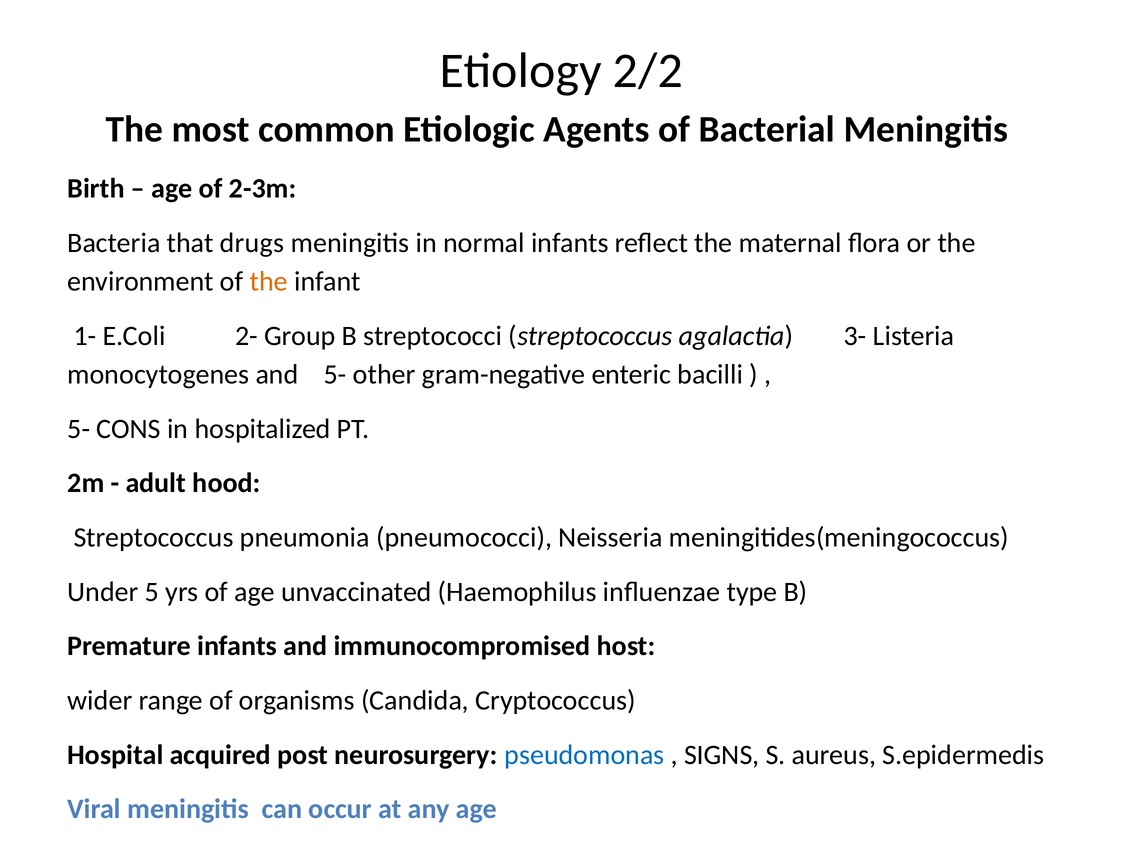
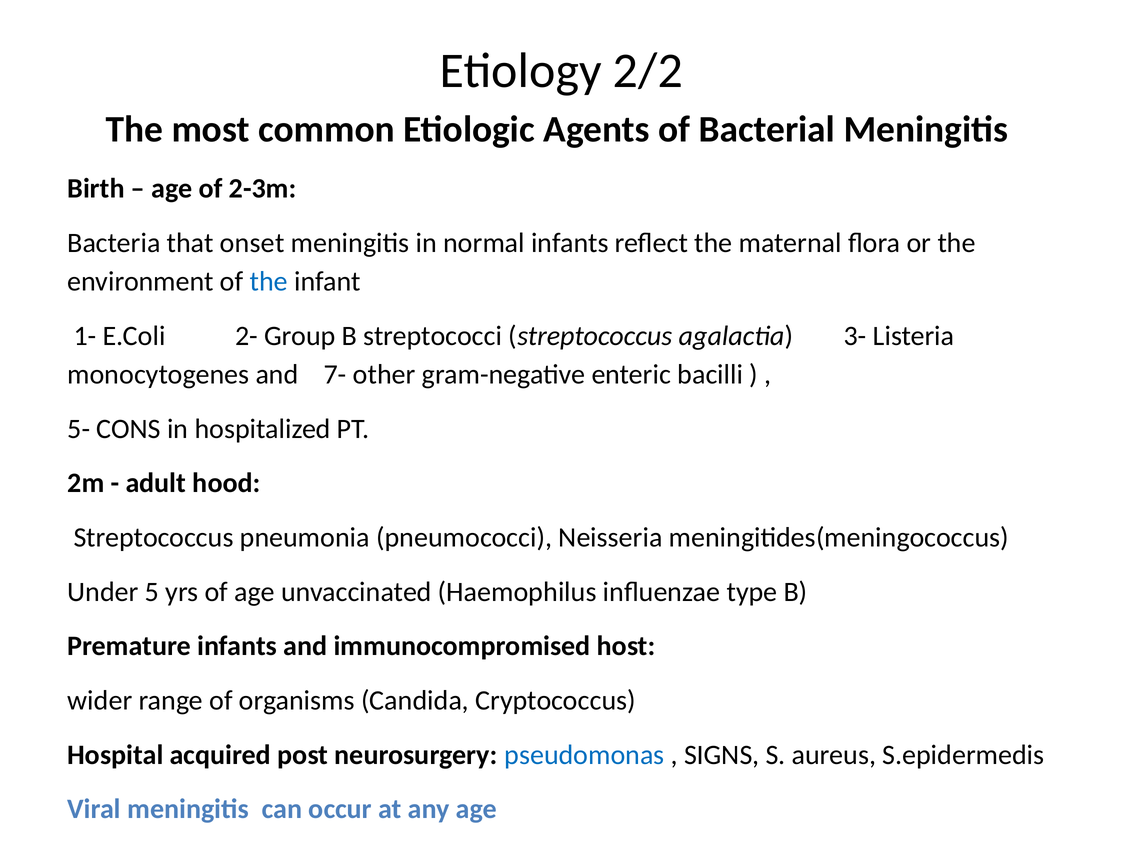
drugs: drugs -> onset
the at (269, 282) colour: orange -> blue
and 5-: 5- -> 7-
